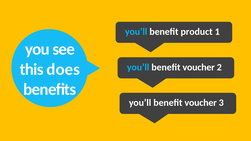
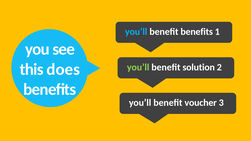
benefit product: product -> benefits
you’ll at (138, 67) colour: light blue -> light green
voucher at (199, 67): voucher -> solution
